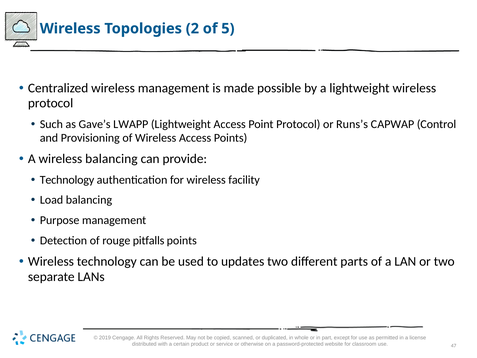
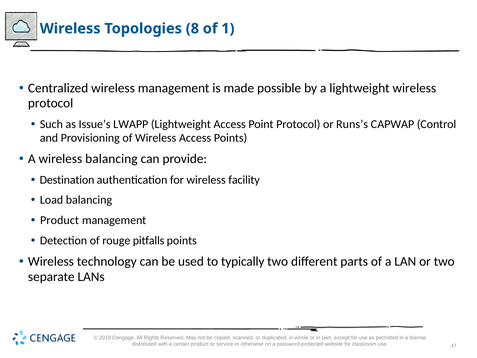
2: 2 -> 8
5: 5 -> 1
Gave’s: Gave’s -> Issue’s
Technology at (67, 180): Technology -> Destination
Purpose at (60, 220): Purpose -> Product
updates: updates -> typically
